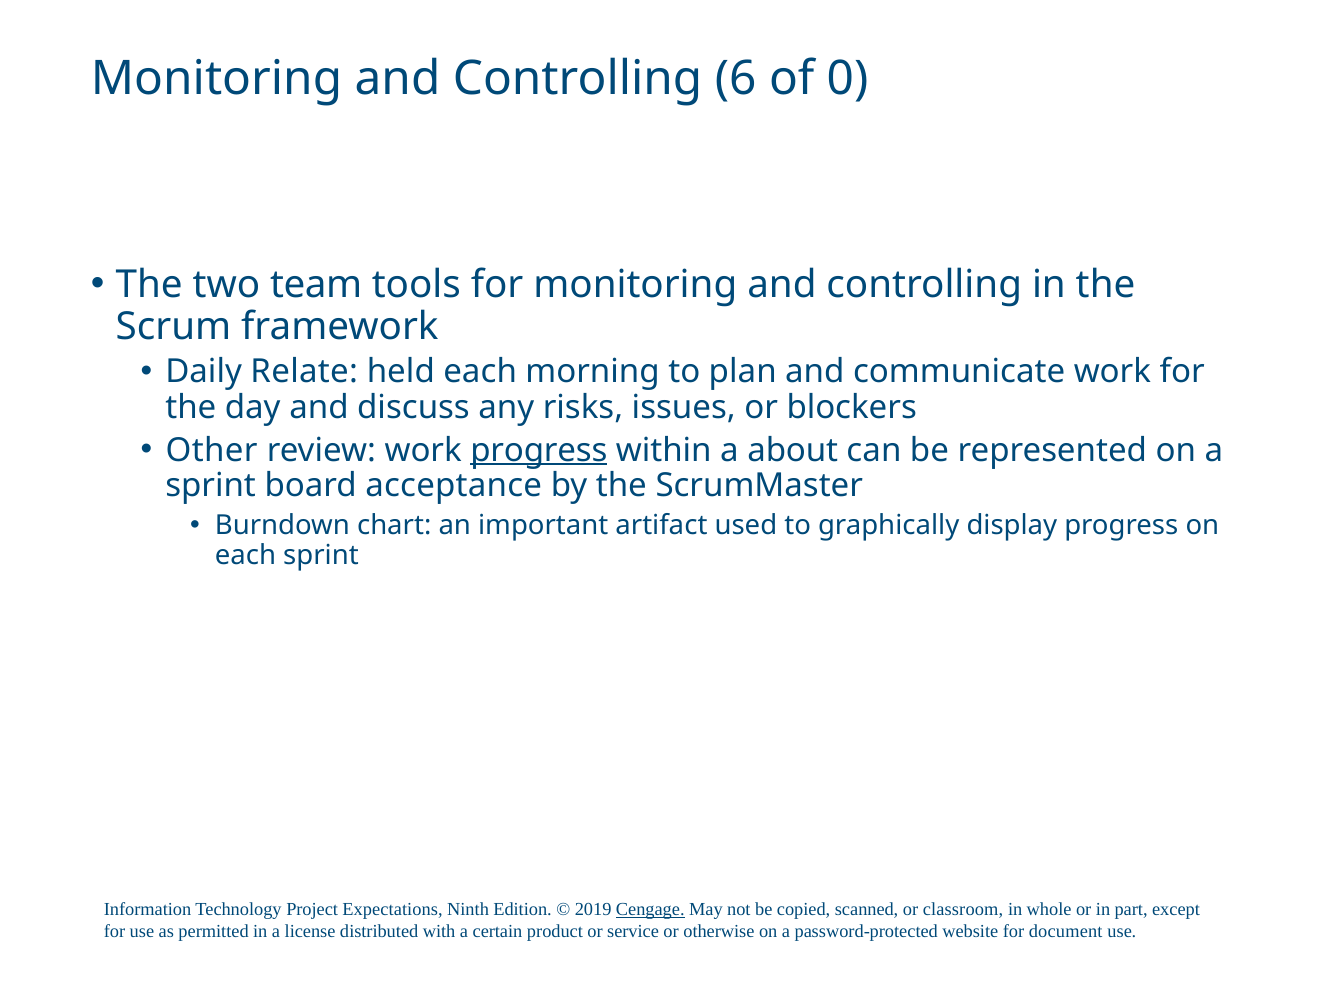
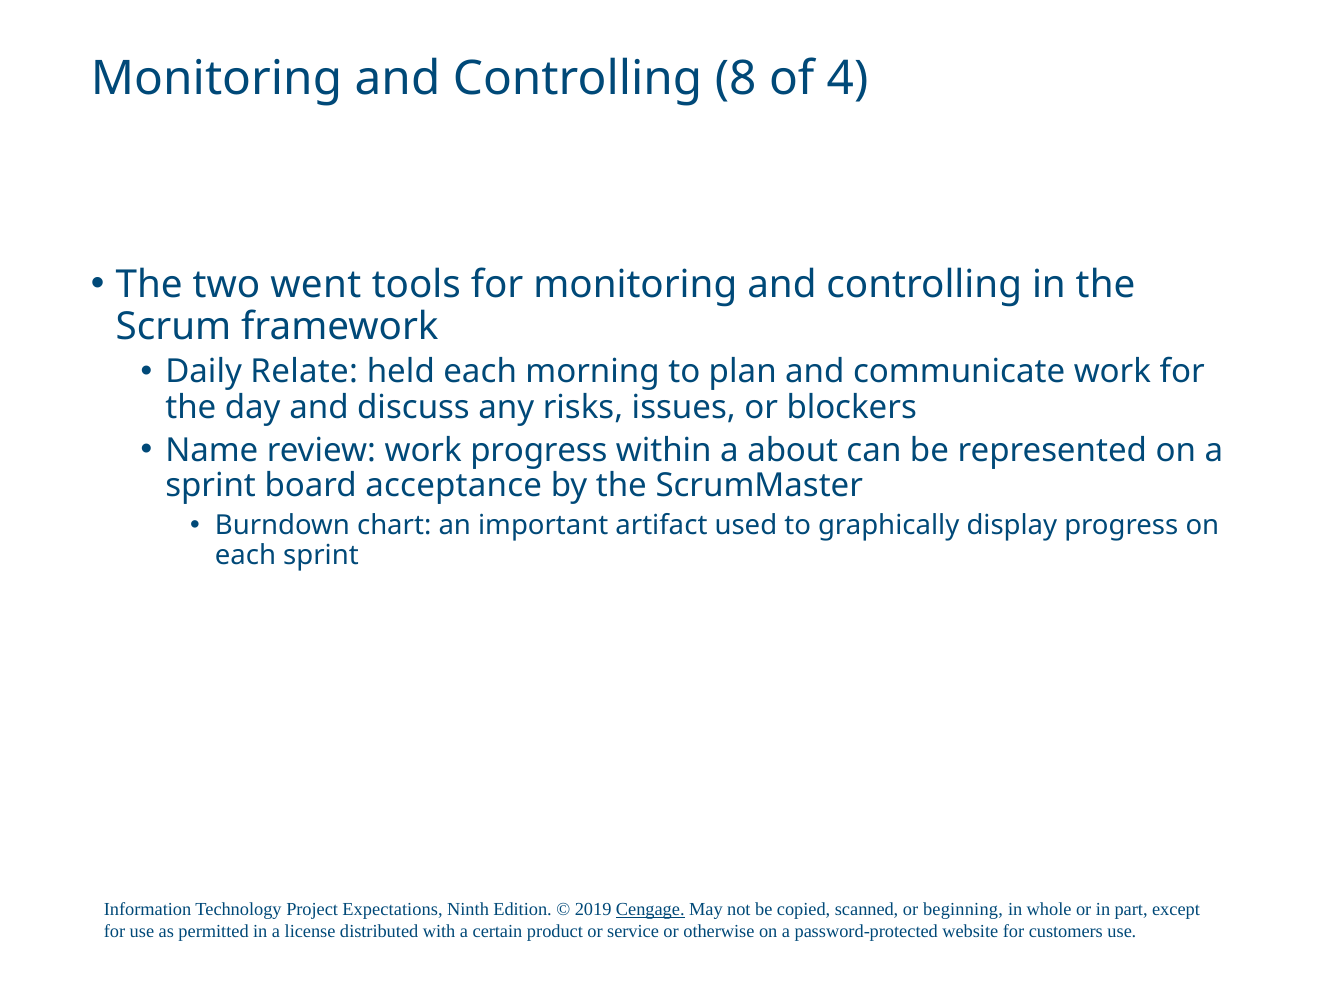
6: 6 -> 8
0: 0 -> 4
team: team -> went
Other: Other -> Name
progress at (539, 450) underline: present -> none
classroom: classroom -> beginning
document: document -> customers
